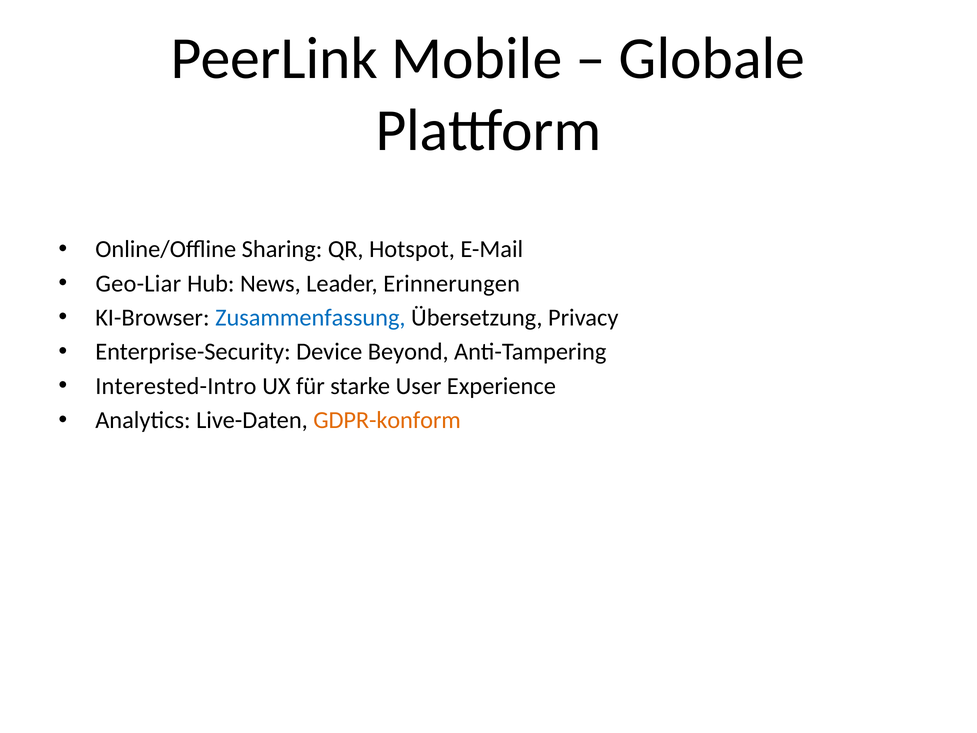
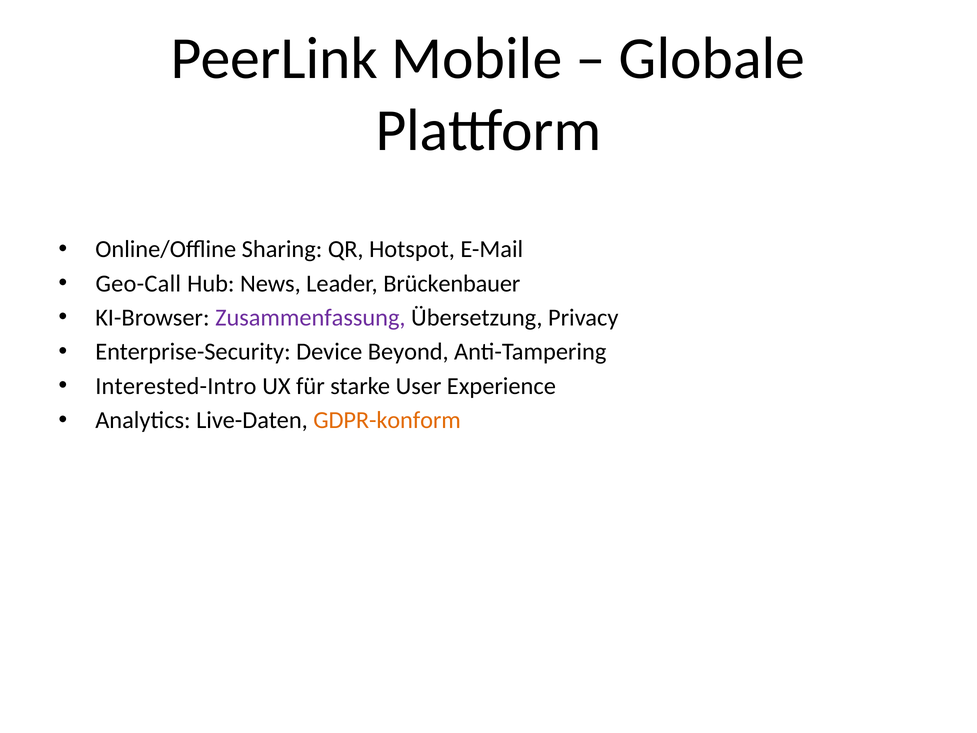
Geo-Liar: Geo-Liar -> Geo-Call
Erinnerungen: Erinnerungen -> Brückenbauer
Zusammenfassung colour: blue -> purple
